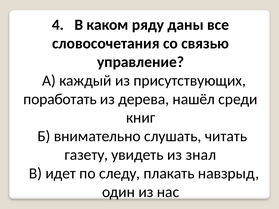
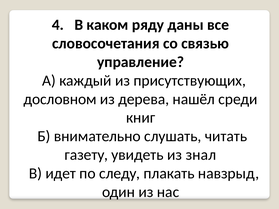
поработать: поработать -> дословном
